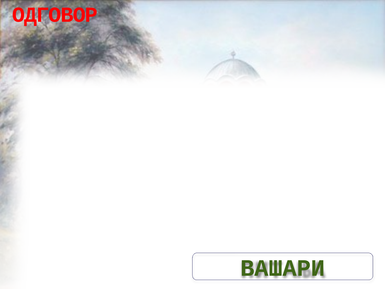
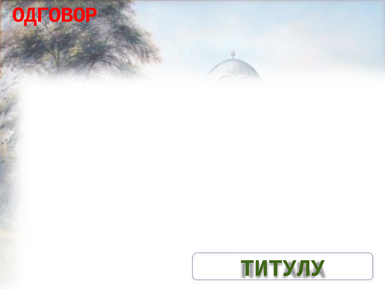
ВАШАРИ: ВАШАРИ -> ТИТУЛУ
